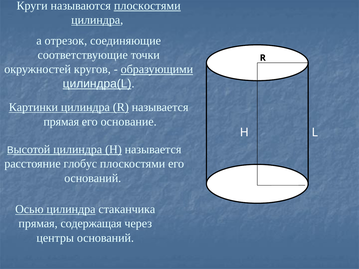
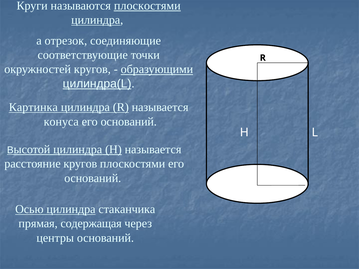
Картинки: Картинки -> Картинка
прямая at (61, 122): прямая -> конуса
основание at (129, 122): основание -> оснований
расстояние глобус: глобус -> кругов
